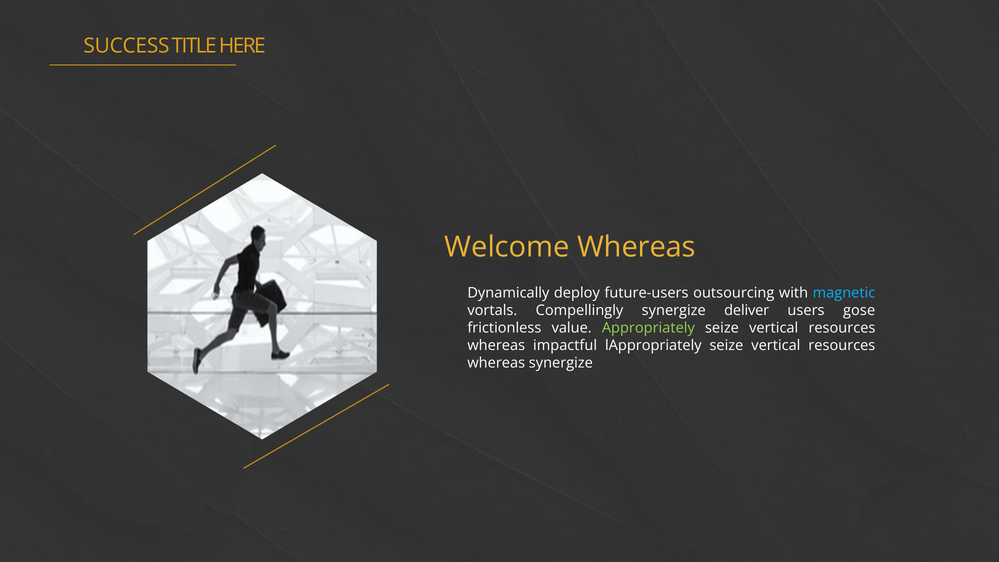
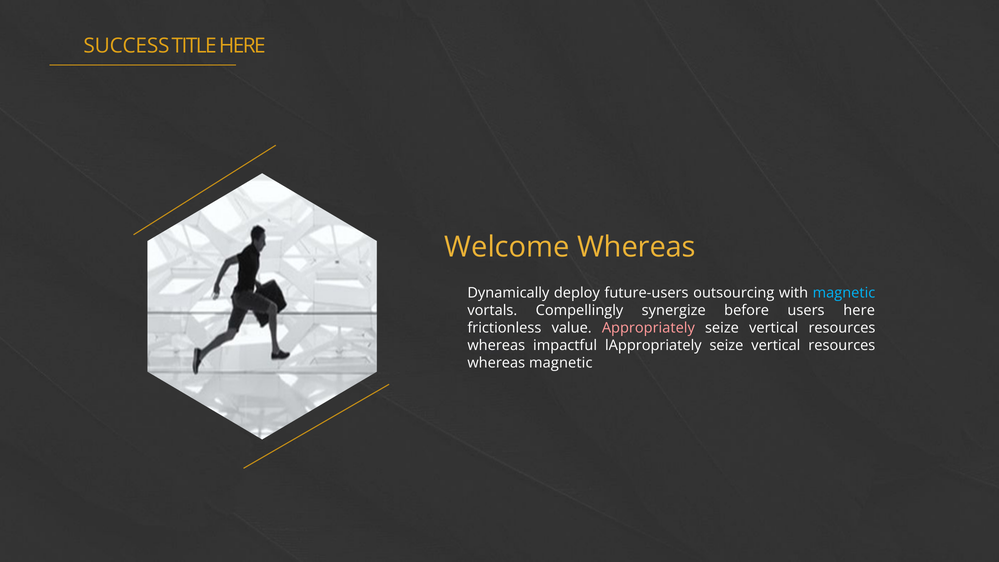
deliver: deliver -> before
users gose: gose -> here
Appropriately colour: light green -> pink
whereas synergize: synergize -> magnetic
